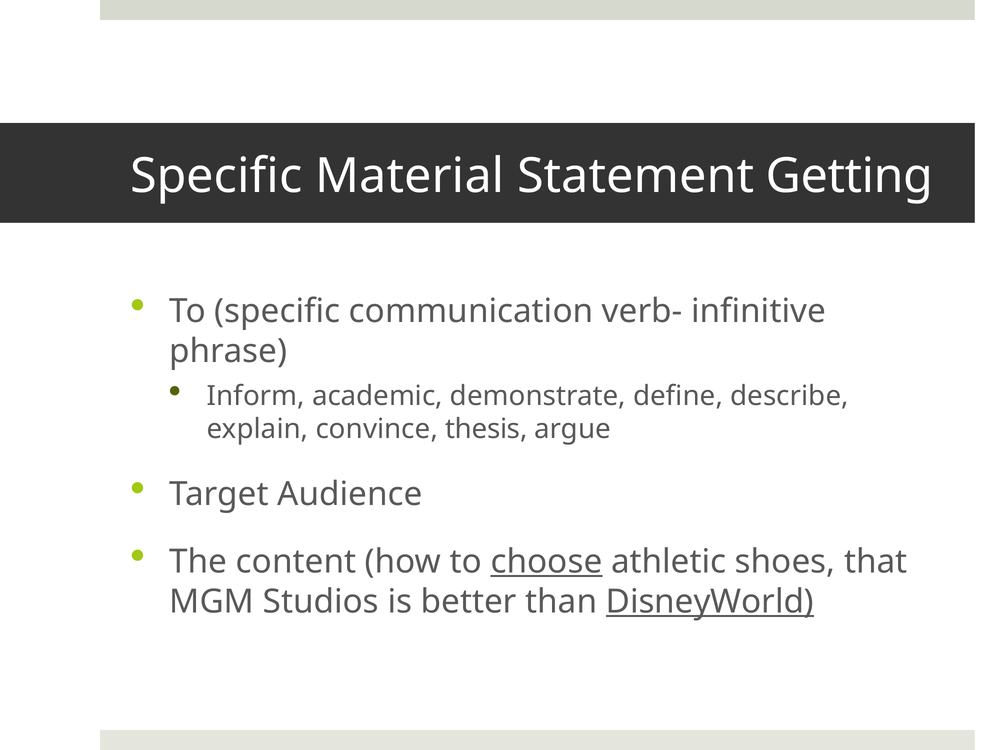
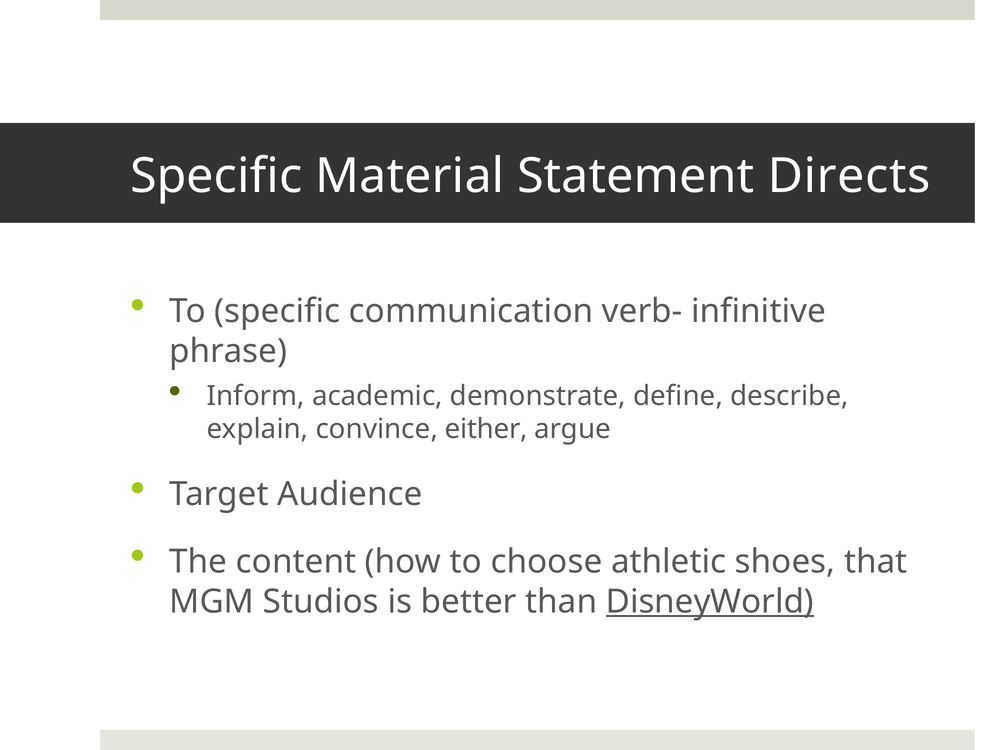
Getting: Getting -> Directs
thesis: thesis -> either
choose underline: present -> none
